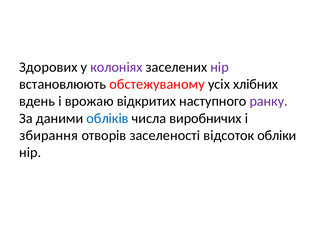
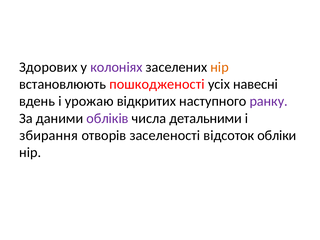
нір at (220, 67) colour: purple -> orange
обстежуваному: обстежуваному -> пошкодженості
хлібних: хлібних -> навесні
врожаю: врожаю -> урожаю
обліків colour: blue -> purple
виробничих: виробничих -> детальними
